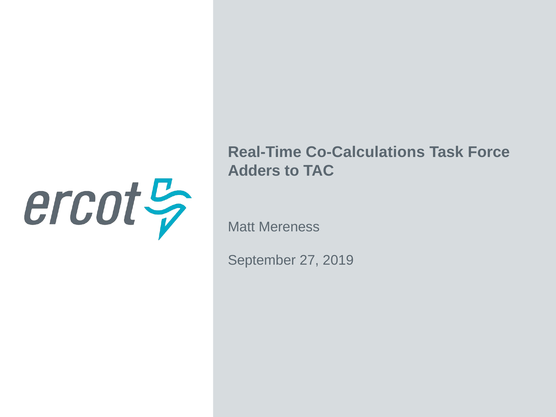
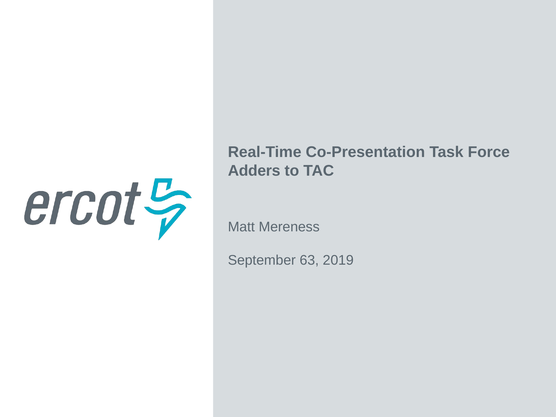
Co-Calculations: Co-Calculations -> Co-Presentation
27: 27 -> 63
